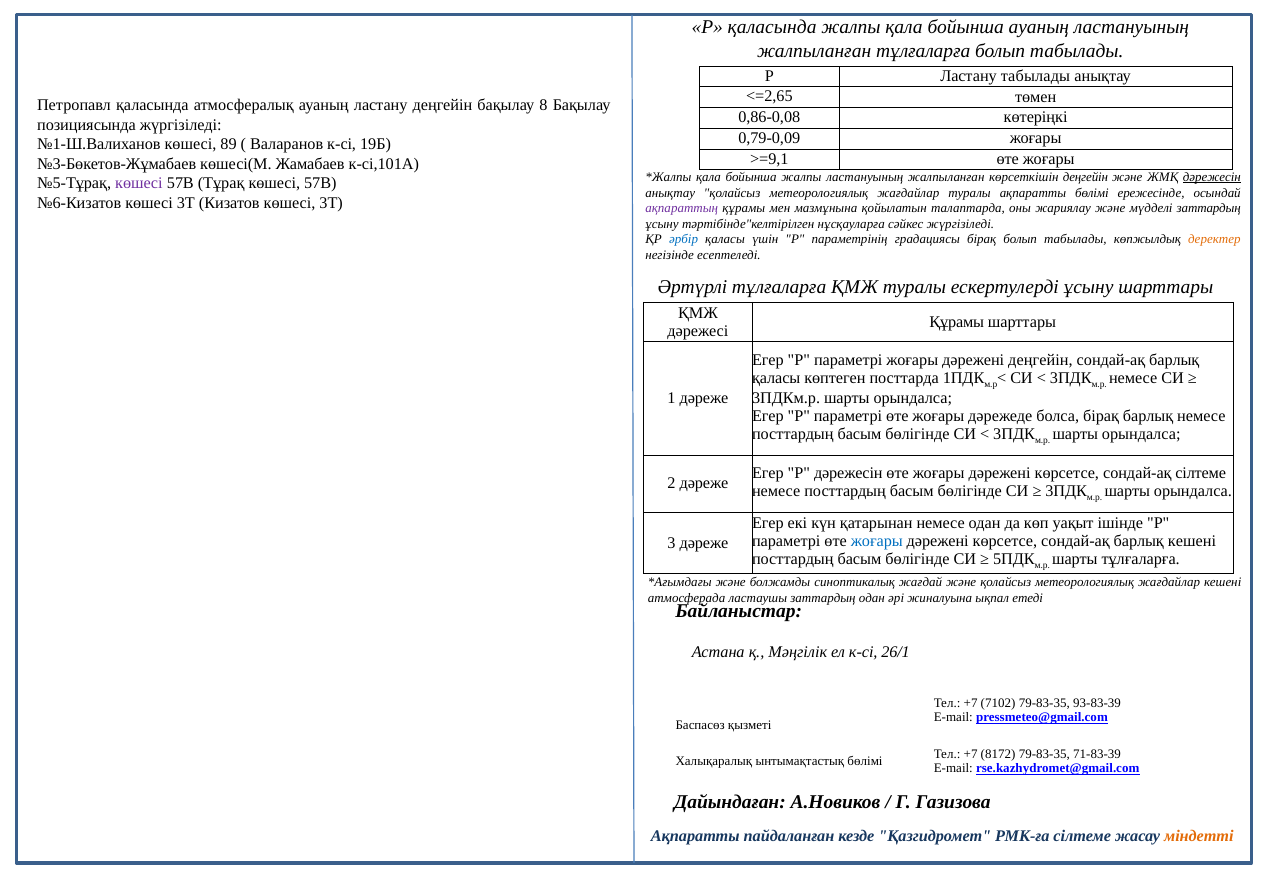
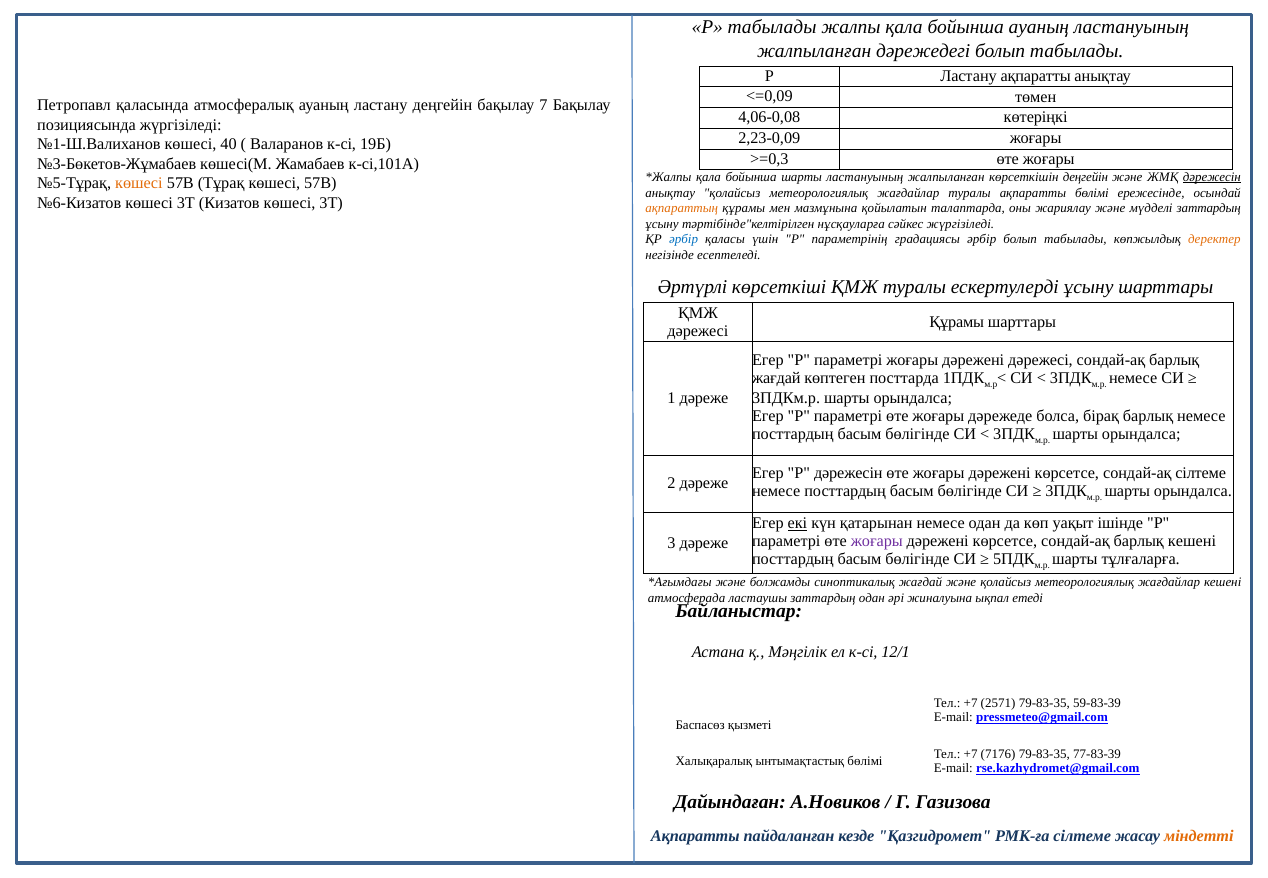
Р қаласында: қаласында -> табылады
жалпыланған тұлғаларға: тұлғаларға -> дәрежедегі
Ластану табылады: табылады -> ақпаратты
<=2,65: <=2,65 -> <=0,09
8: 8 -> 7
0,86-0,08: 0,86-0,08 -> 4,06-0,08
0,79-0,09: 0,79-0,09 -> 2,23-0,09
89: 89 -> 40
>=9,1: >=9,1 -> >=0,3
бойынша жалпы: жалпы -> шарты
көшесі at (139, 183) colour: purple -> orange
ақпараттың colour: purple -> orange
градациясы бірақ: бірақ -> әрбір
Әртүрлі тұлғаларға: тұлғаларға -> көрсеткіші
дәрежені деңгейін: деңгейін -> дәрежесі
қаласы at (776, 378): қаласы -> жағдай
екі underline: none -> present
жоғары at (877, 541) colour: blue -> purple
26/1: 26/1 -> 12/1
7102: 7102 -> 2571
93-83-39: 93-83-39 -> 59-83-39
8172: 8172 -> 7176
71-83-39: 71-83-39 -> 77-83-39
